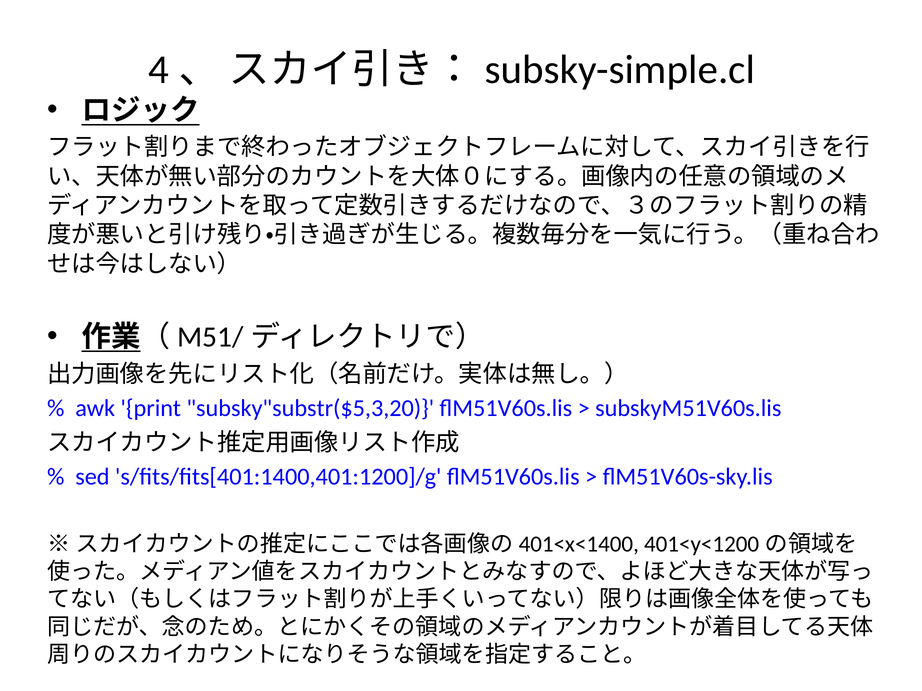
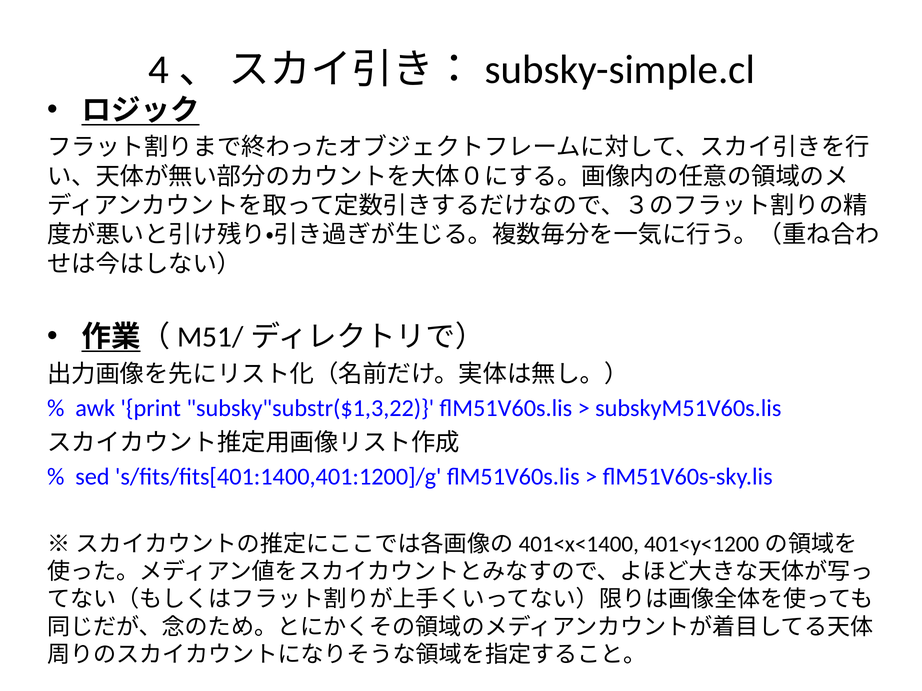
subsky"substr($5,3,20: subsky"substr($5,3,20 -> subsky"substr($1,3,22
